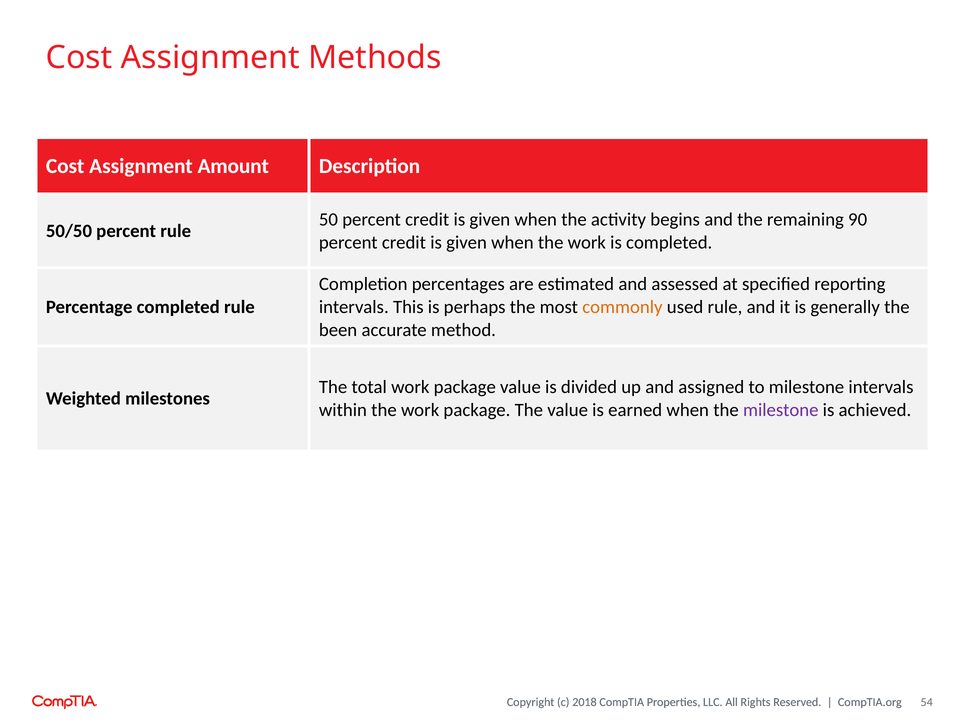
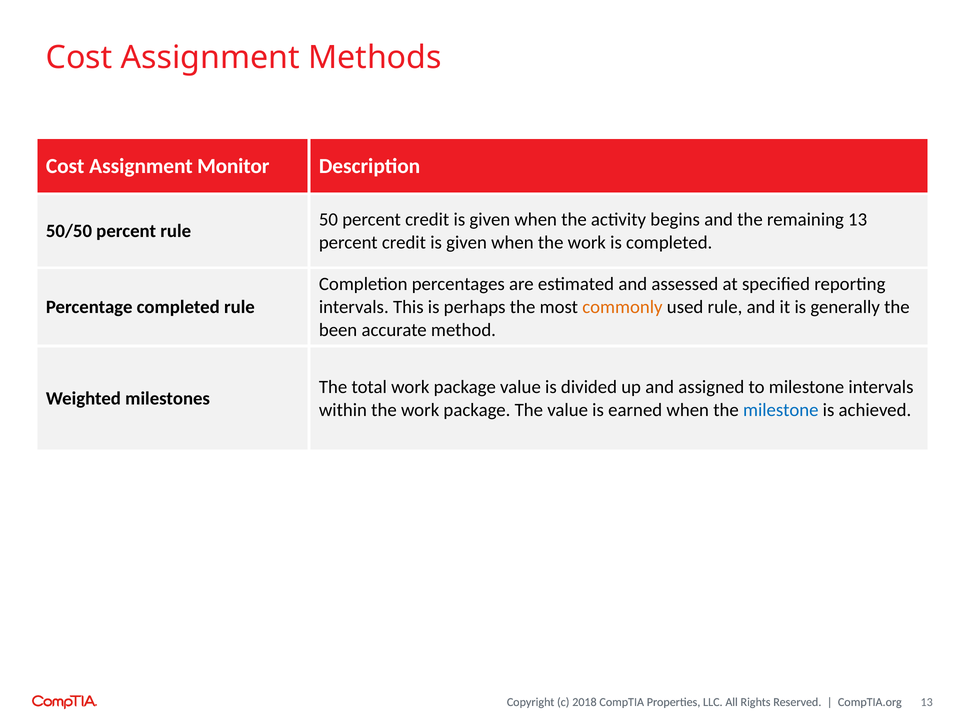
Amount: Amount -> Monitor
remaining 90: 90 -> 13
milestone at (781, 410) colour: purple -> blue
54 at (927, 702): 54 -> 13
